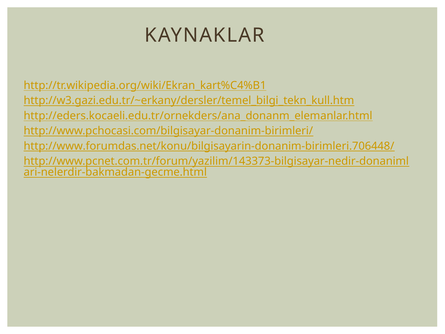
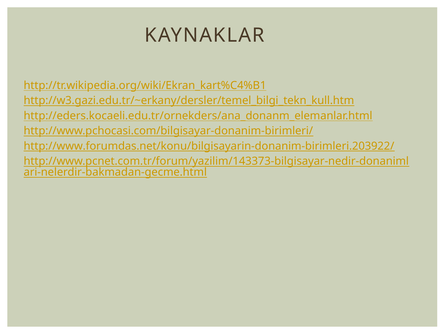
http://www.forumdas.net/konu/bilgisayarin-donanim-birimleri.706448/: http://www.forumdas.net/konu/bilgisayarin-donanim-birimleri.706448/ -> http://www.forumdas.net/konu/bilgisayarin-donanim-birimleri.203922/
